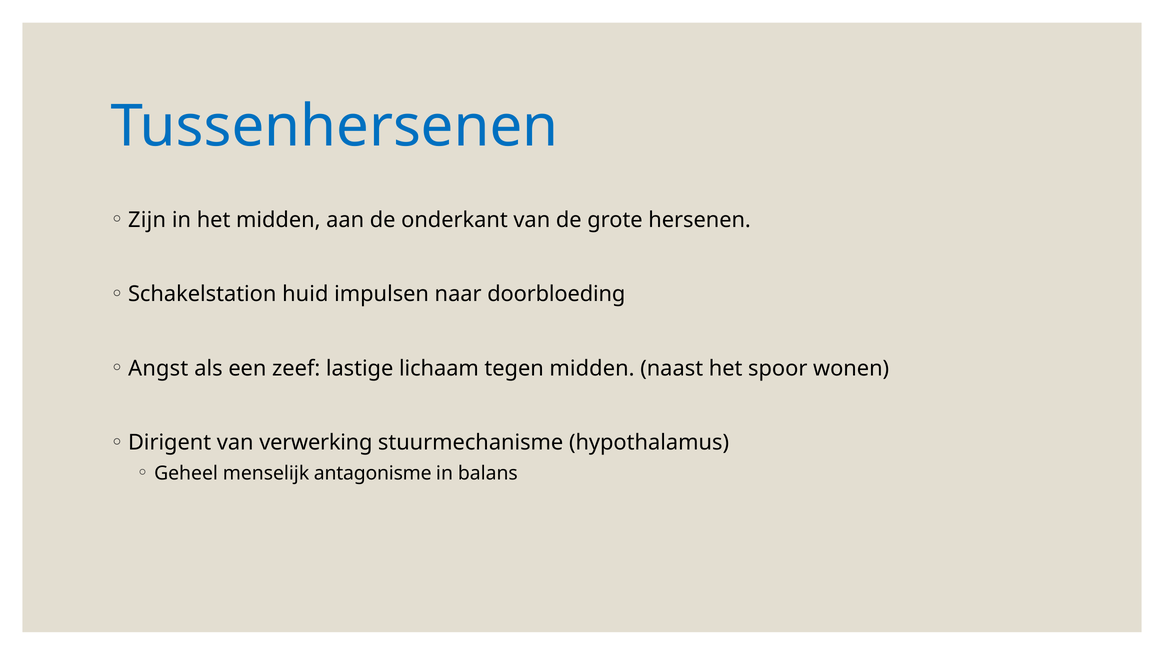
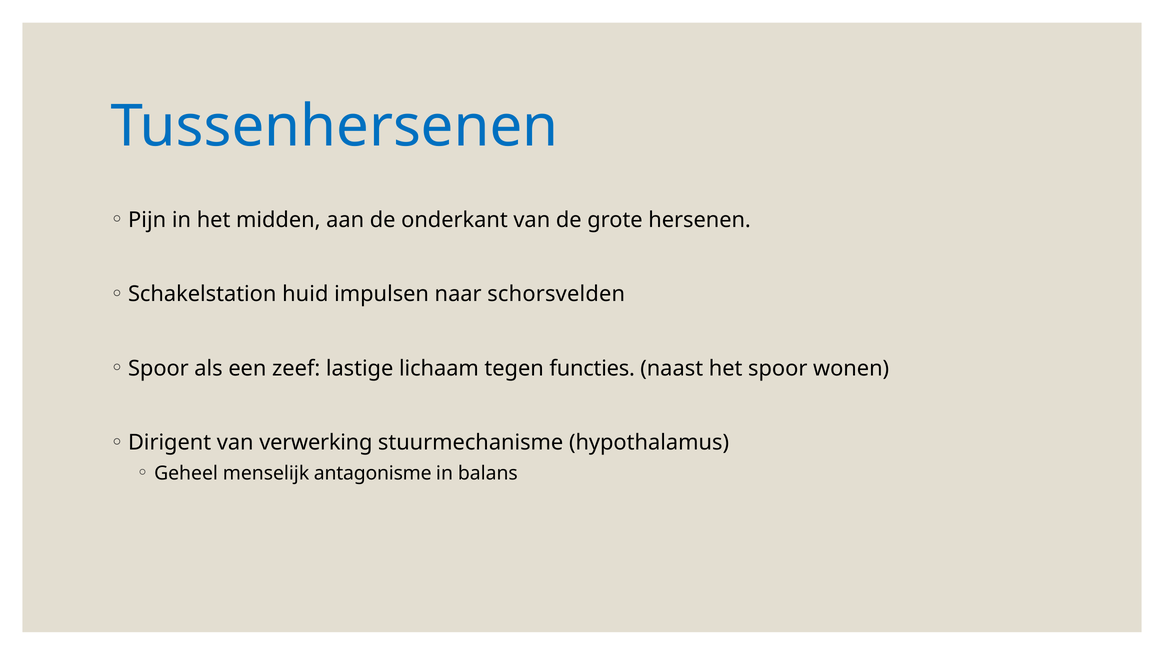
Zijn: Zijn -> Pijn
doorbloeding: doorbloeding -> schorsvelden
Angst at (158, 368): Angst -> Spoor
tegen midden: midden -> functies
